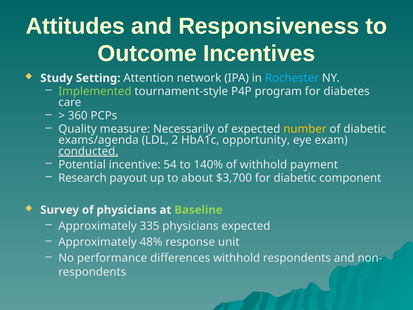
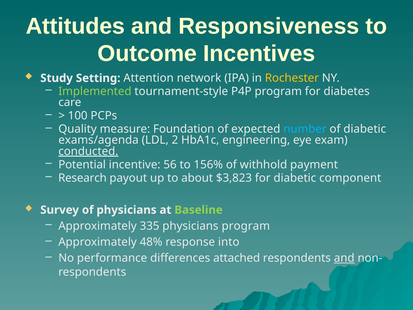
Rochester colour: light blue -> yellow
360: 360 -> 100
Necessarily: Necessarily -> Foundation
number colour: yellow -> light blue
opportunity: opportunity -> engineering
54: 54 -> 56
140%: 140% -> 156%
$3,700: $3,700 -> $3,823
physicians expected: expected -> program
unit: unit -> into
differences withhold: withhold -> attached
and at (344, 258) underline: none -> present
